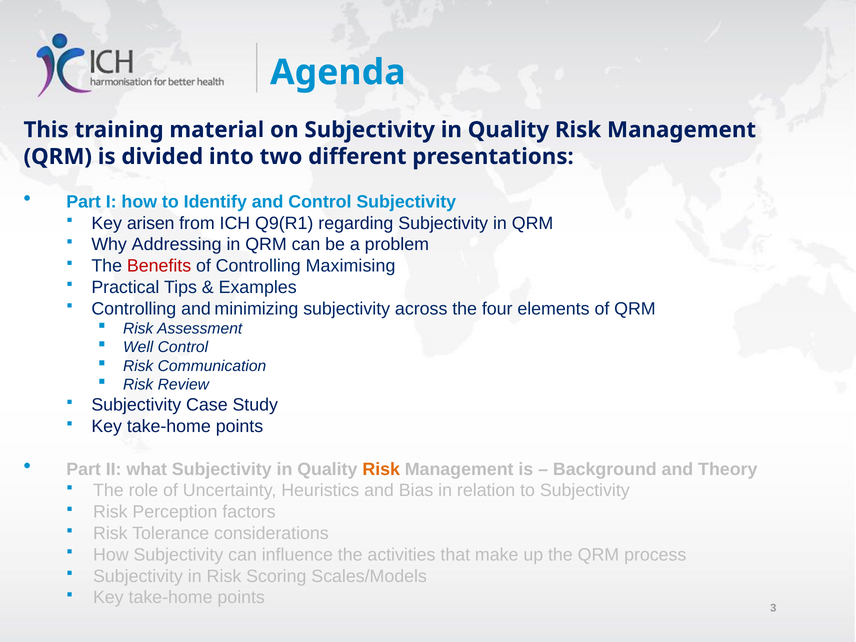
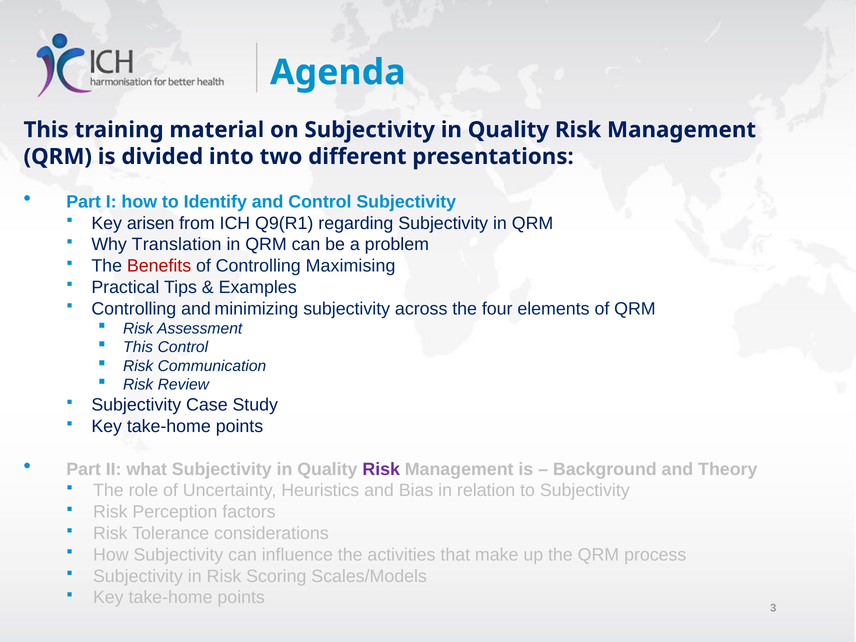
Addressing: Addressing -> Translation
Well at (138, 347): Well -> This
Risk at (381, 469) colour: orange -> purple
